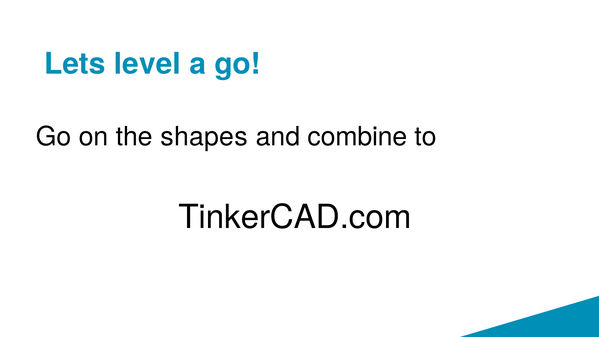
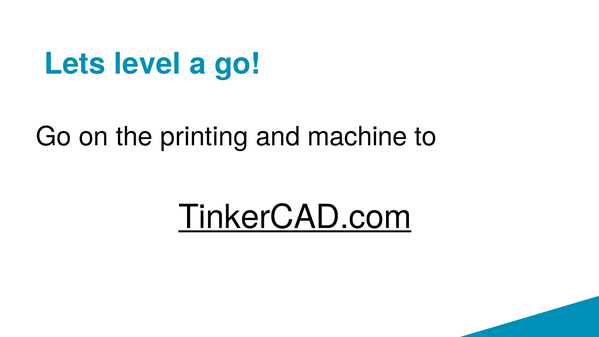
shapes: shapes -> printing
combine: combine -> machine
TinkerCAD.com underline: none -> present
